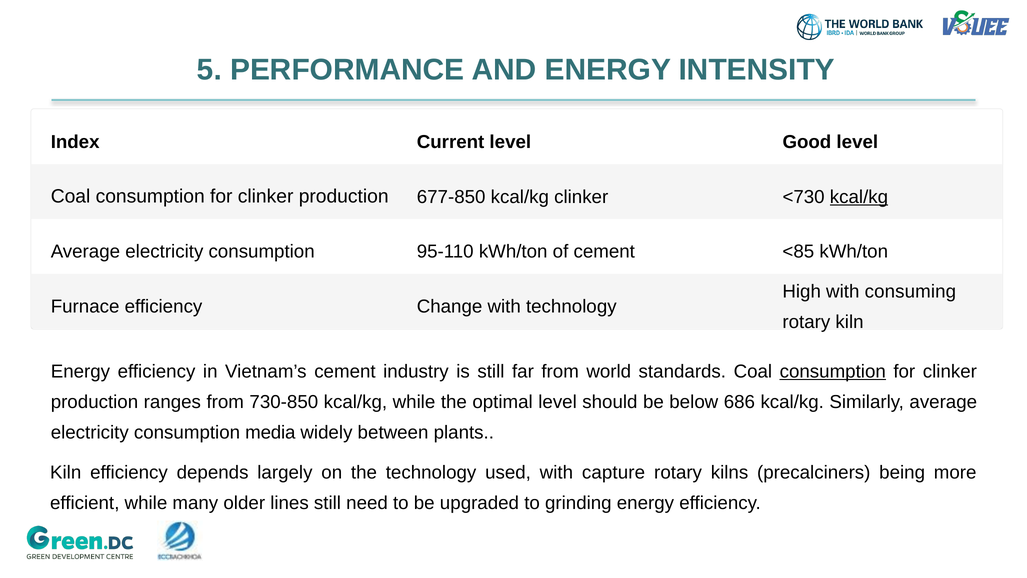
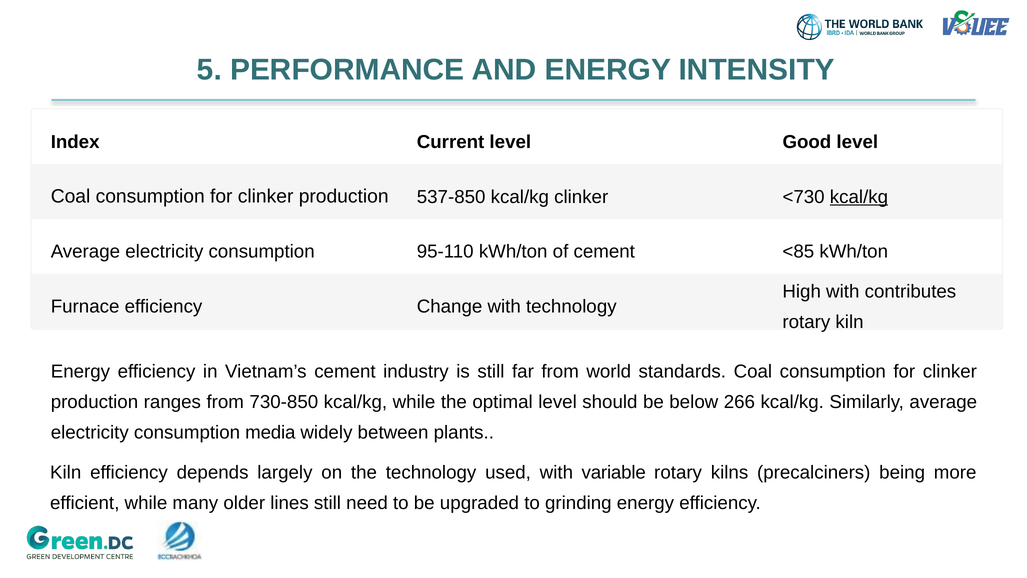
677-850: 677-850 -> 537-850
consuming: consuming -> contributes
consumption at (833, 371) underline: present -> none
686: 686 -> 266
capture: capture -> variable
